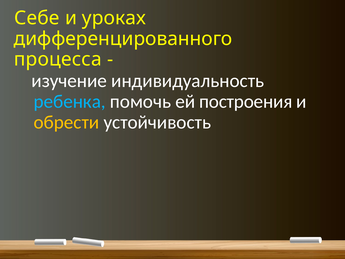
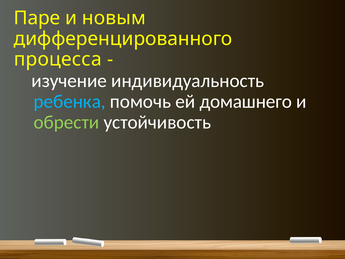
Себе: Себе -> Паре
уроках: уроках -> новым
построения: построения -> домашнего
обрести colour: yellow -> light green
